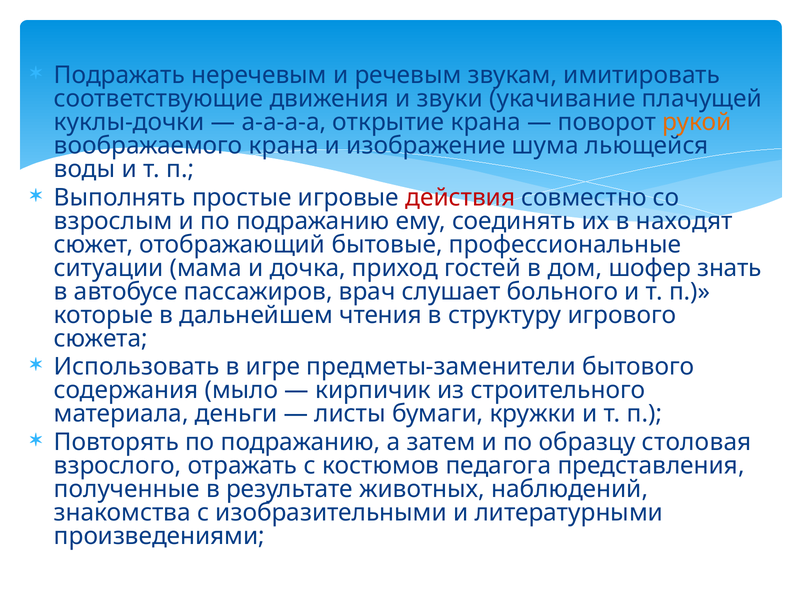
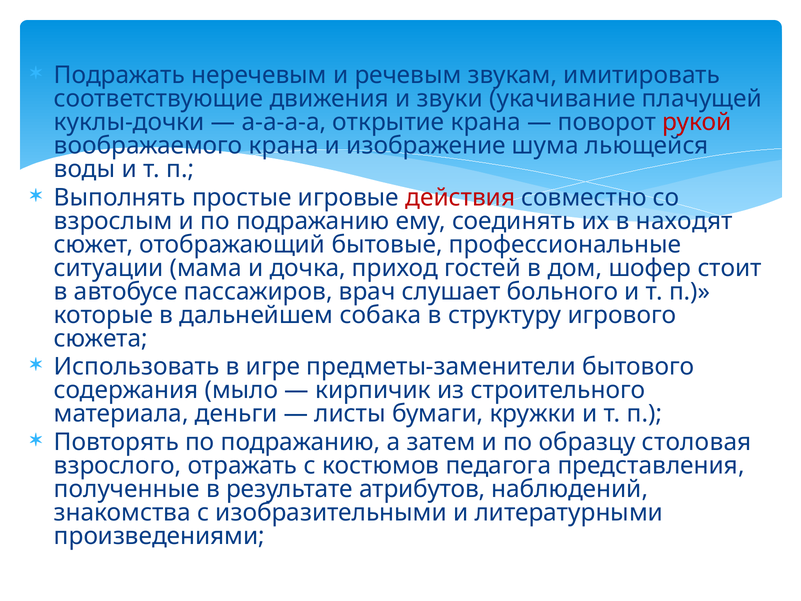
рукой colour: orange -> red
знать: знать -> стоит
чтения: чтения -> собака
животных: животных -> атрибутов
